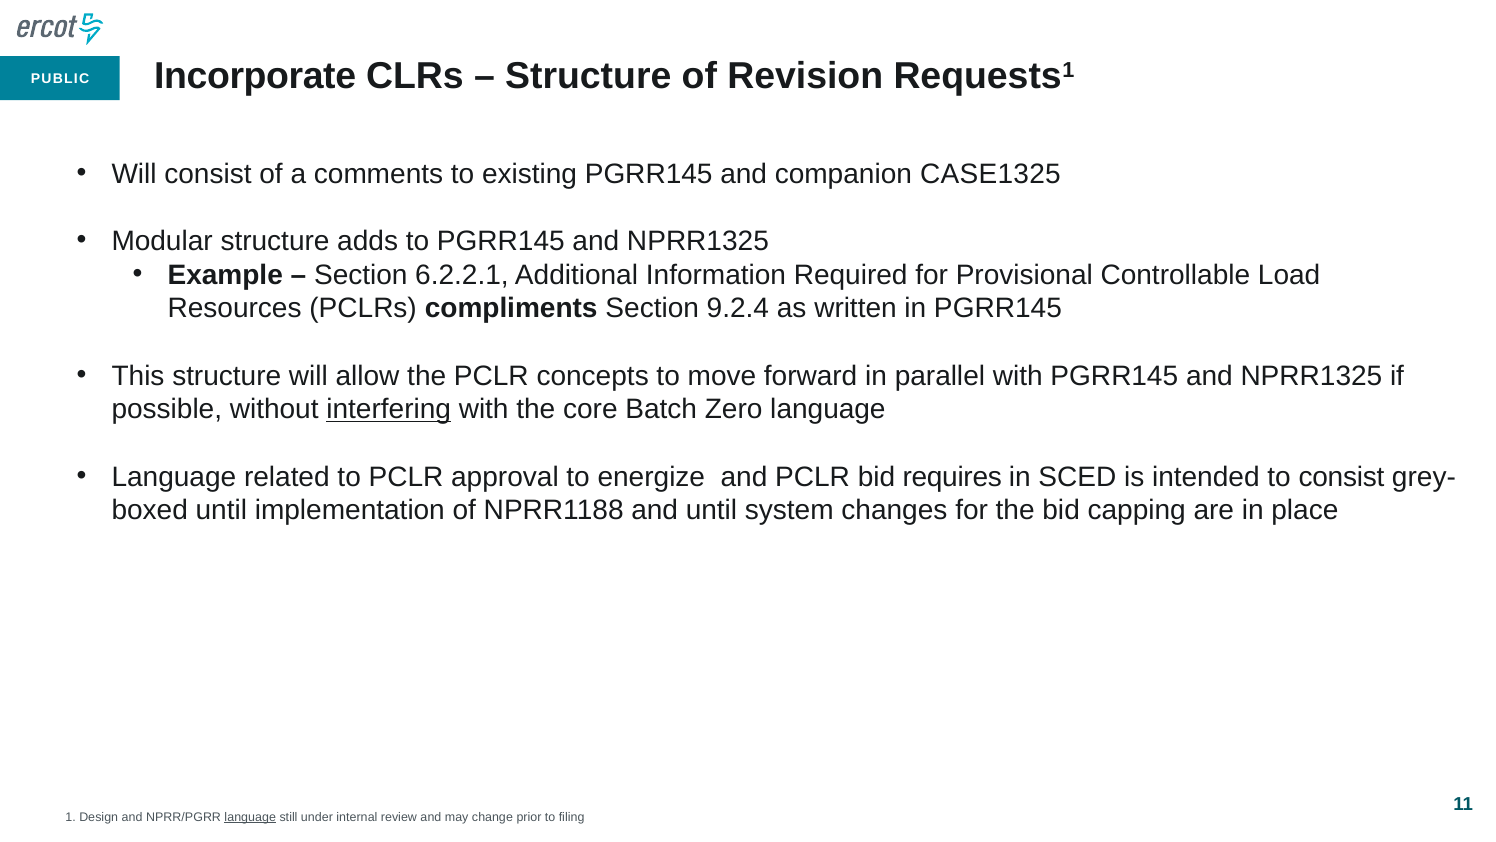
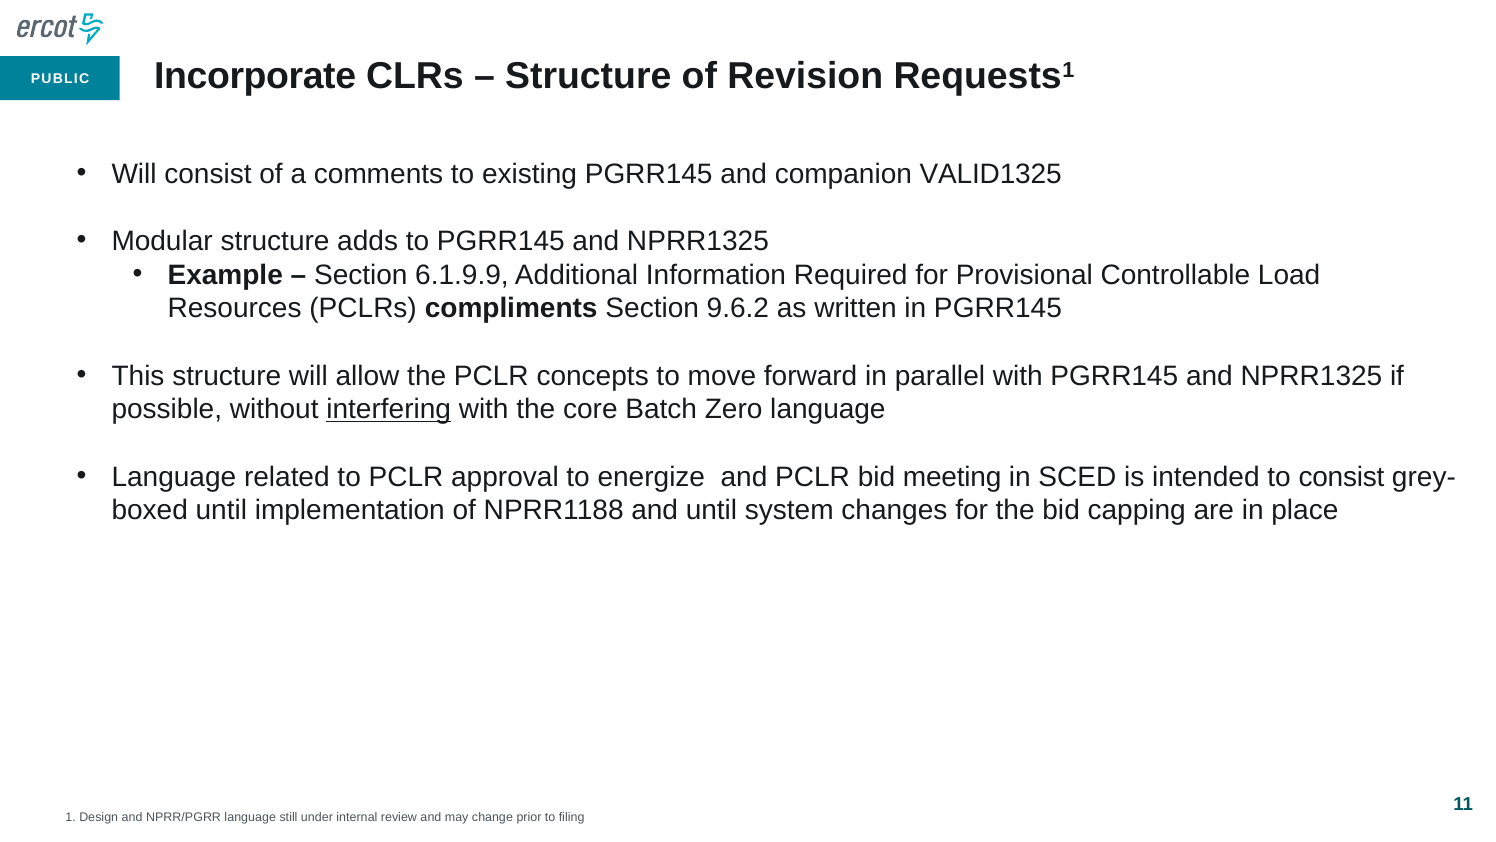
CASE1325: CASE1325 -> VALID1325
6.2.2.1: 6.2.2.1 -> 6.1.9.9
9.2.4: 9.2.4 -> 9.6.2
requires: requires -> meeting
language at (250, 817) underline: present -> none
